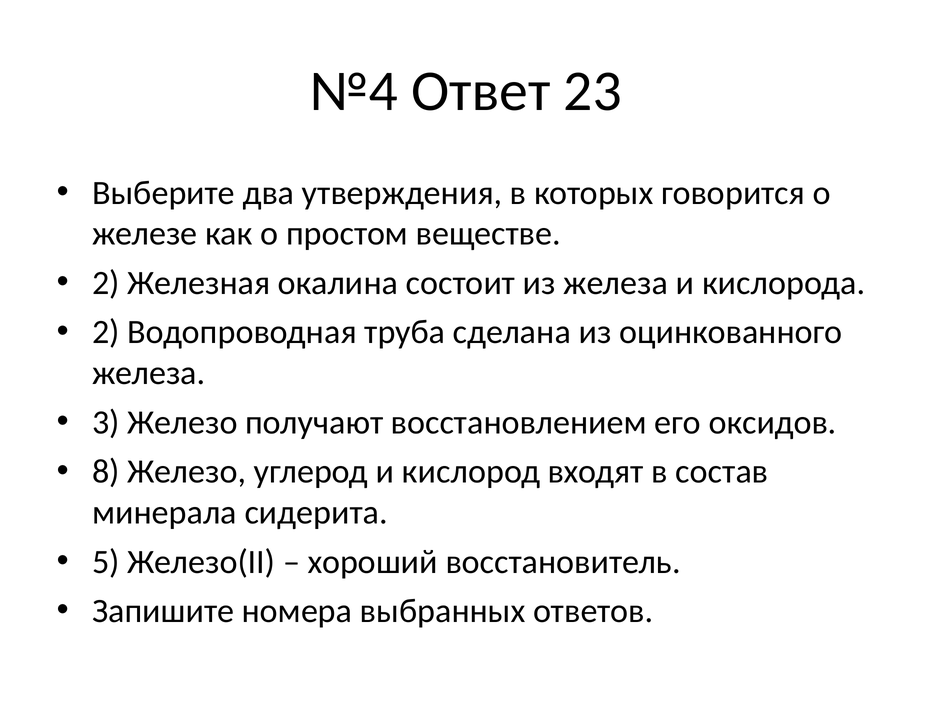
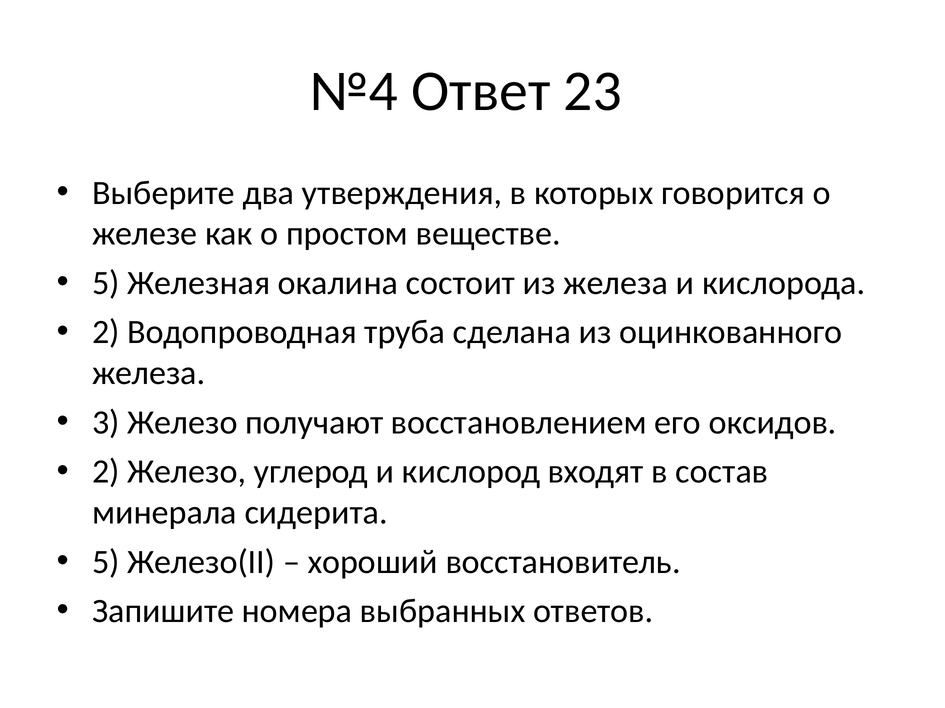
2 at (106, 283): 2 -> 5
8 at (106, 472): 8 -> 2
